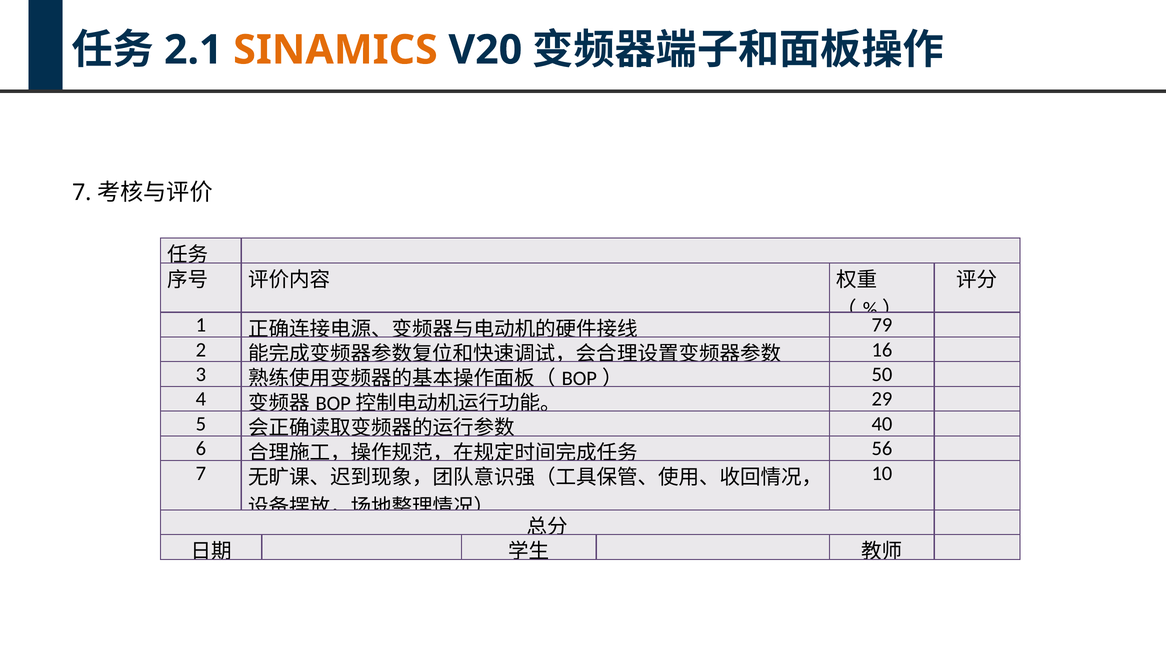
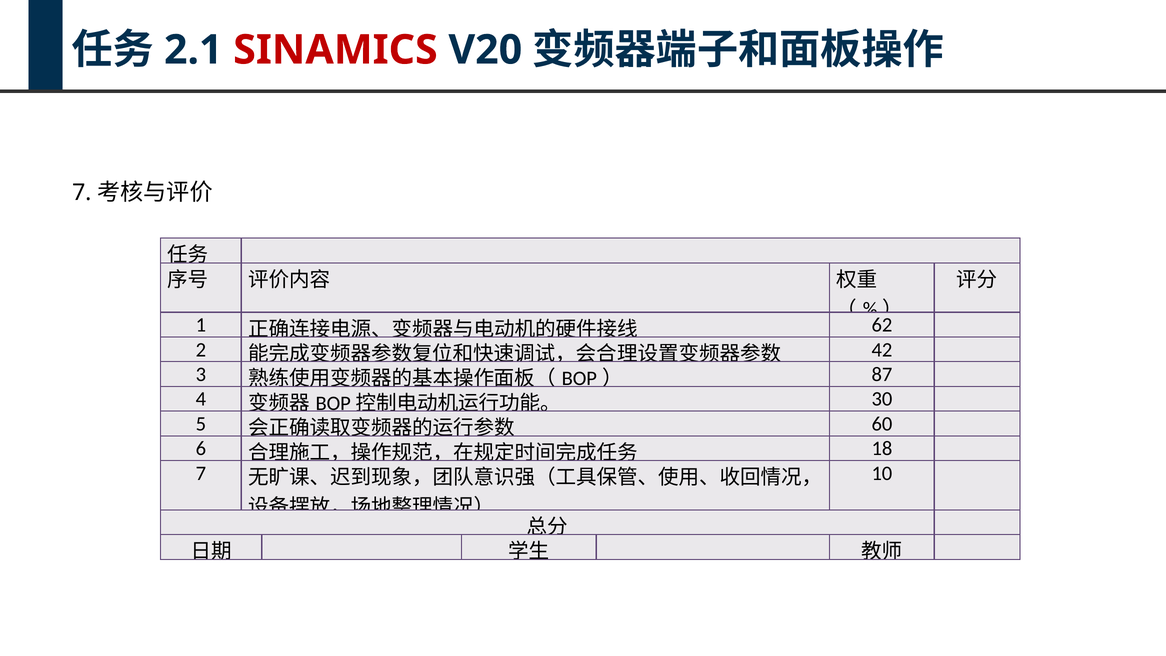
SINAMICS colour: orange -> red
79: 79 -> 62
16: 16 -> 42
50: 50 -> 87
29: 29 -> 30
40: 40 -> 60
56: 56 -> 18
